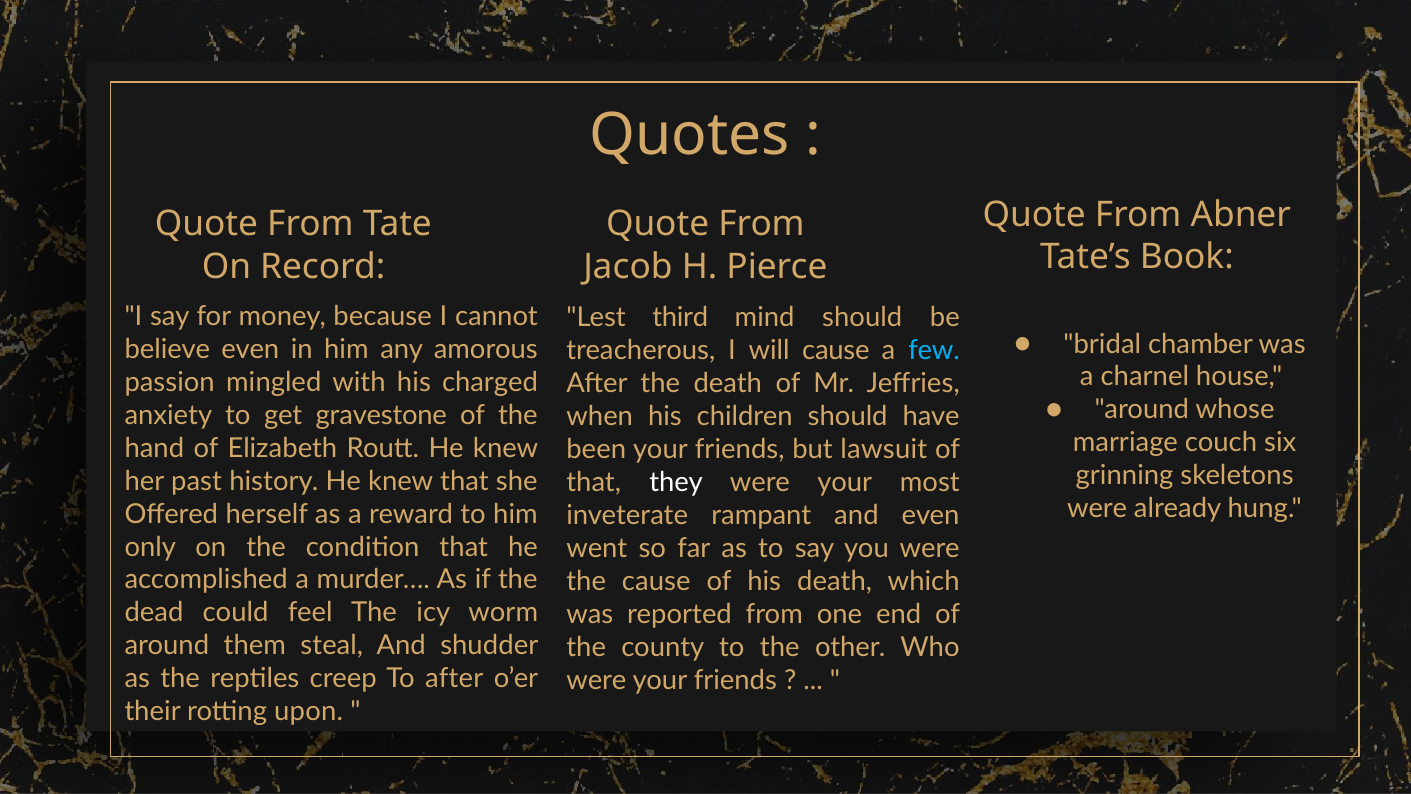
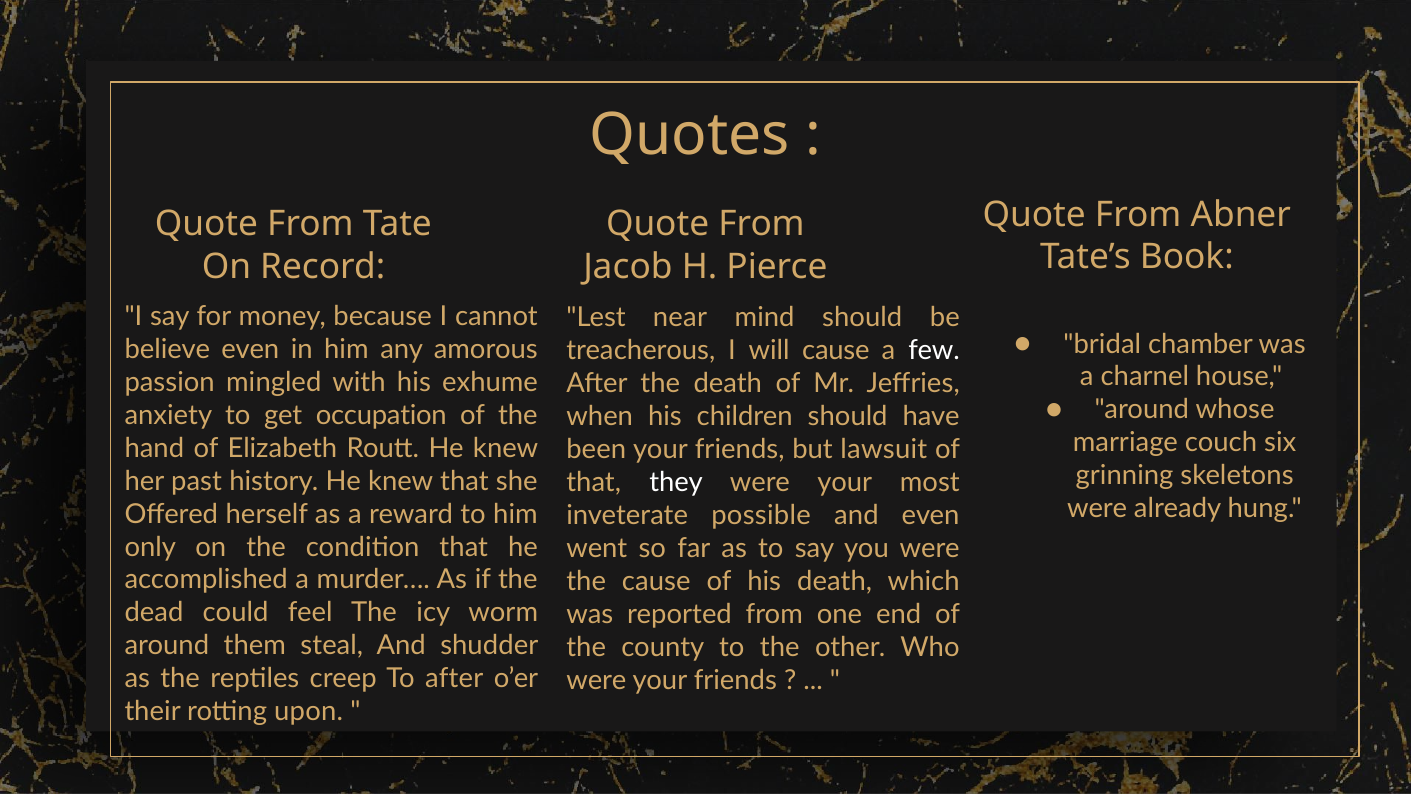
third: third -> near
few colour: light blue -> white
charged: charged -> exhume
gravestone: gravestone -> occupation
rampant: rampant -> possible
